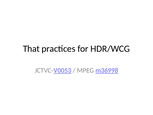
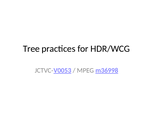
That: That -> Tree
